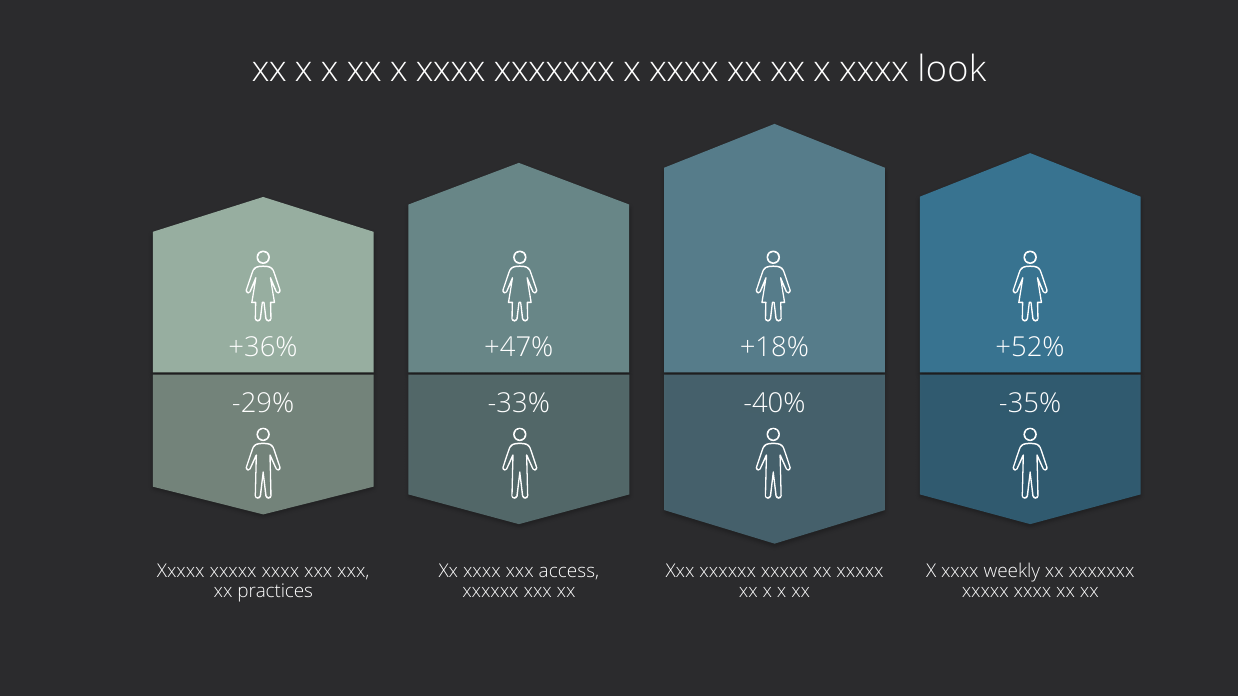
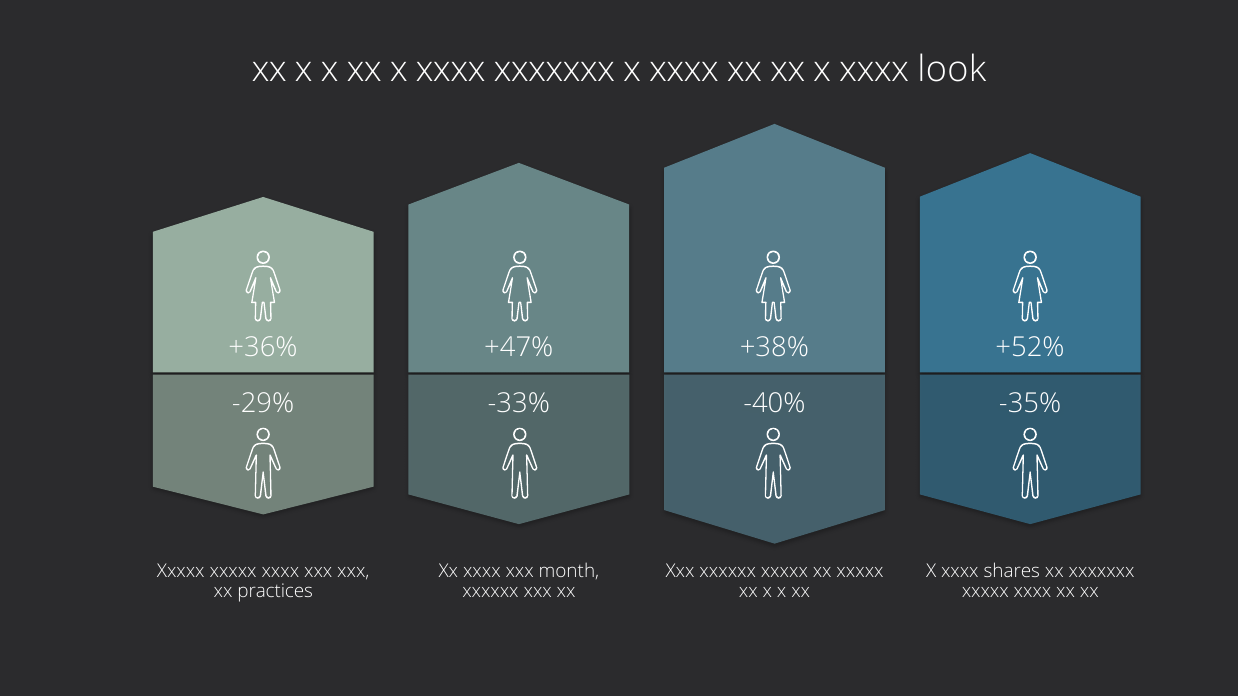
+18%: +18% -> +38%
access: access -> month
weekly: weekly -> shares
